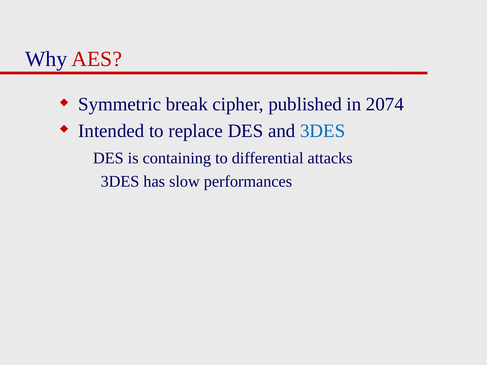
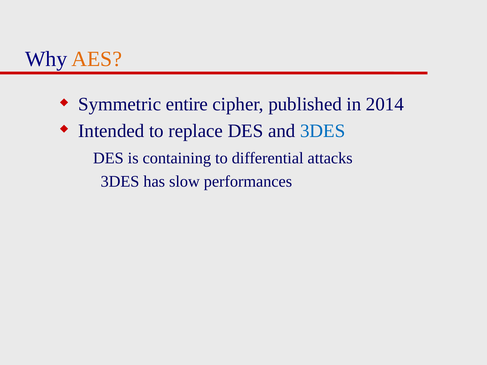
AES colour: red -> orange
break: break -> entire
2074: 2074 -> 2014
